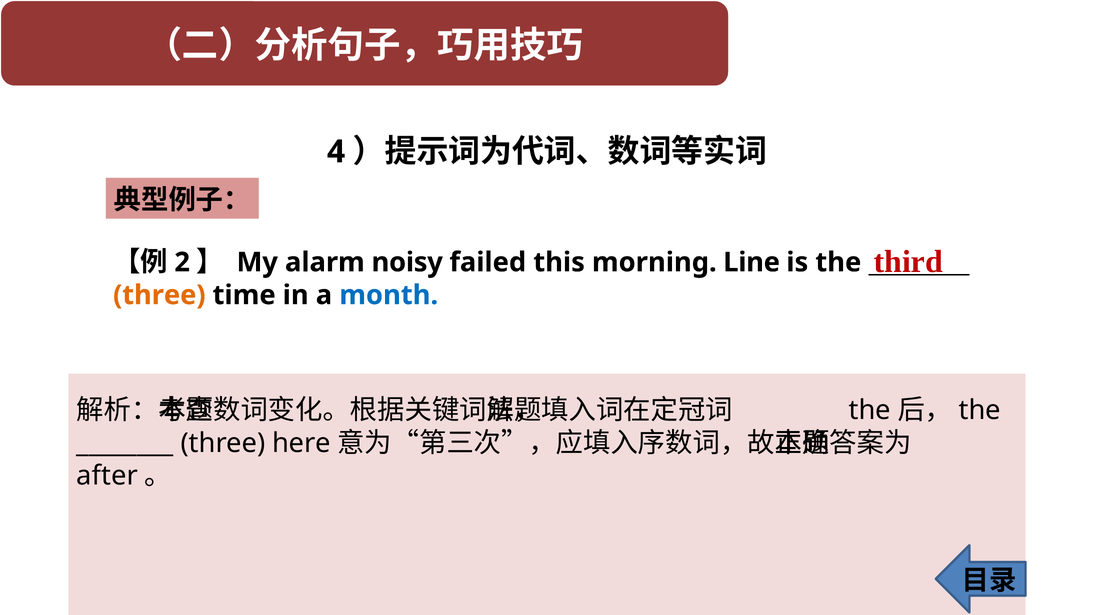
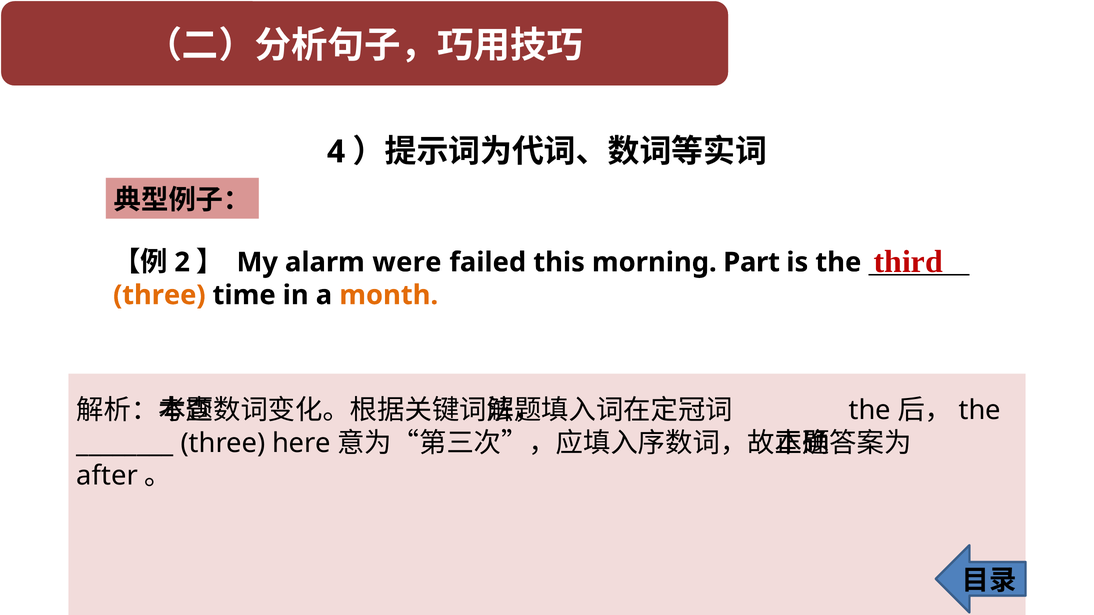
noisy: noisy -> were
Line: Line -> Part
month colour: blue -> orange
